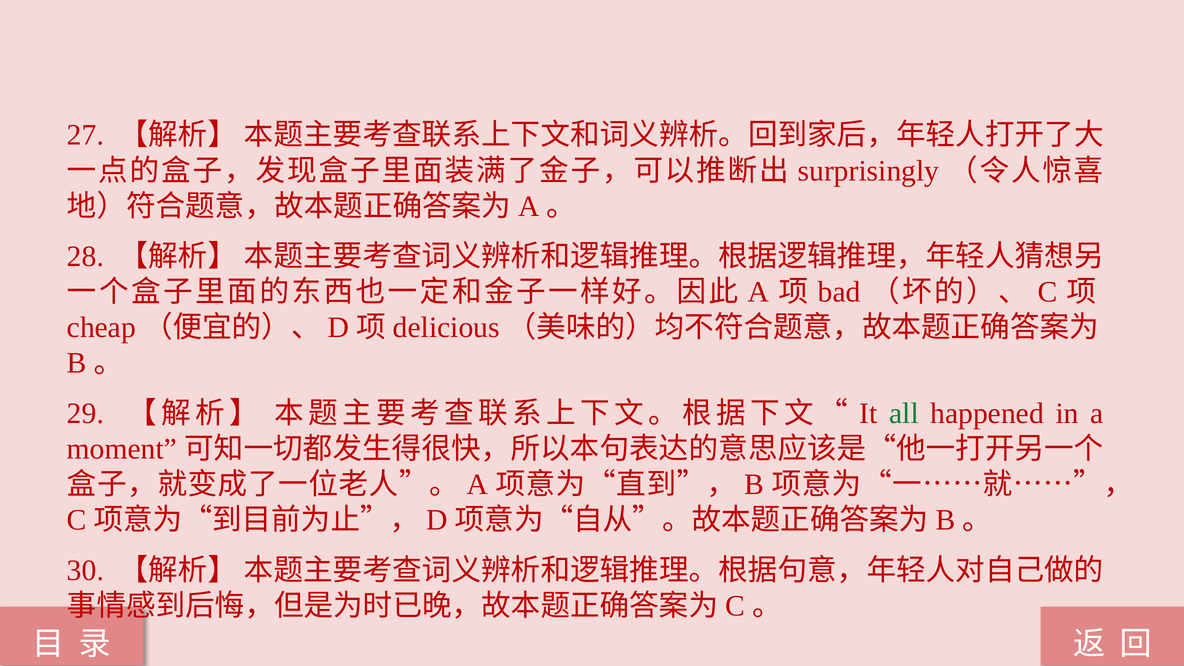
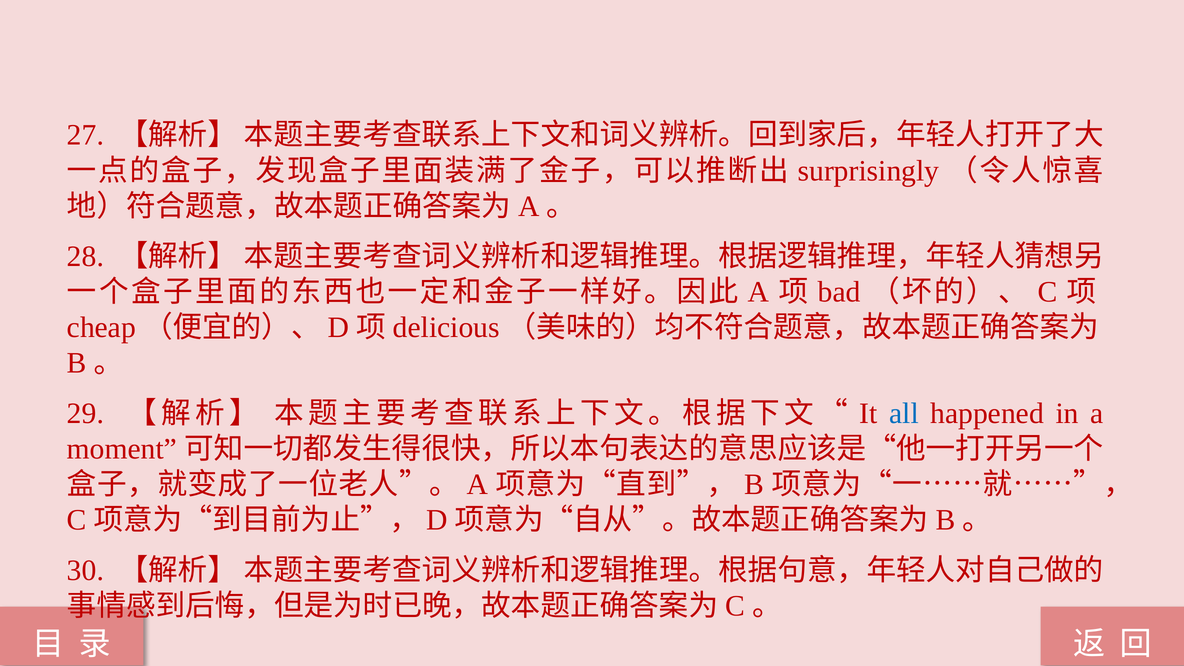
all colour: green -> blue
